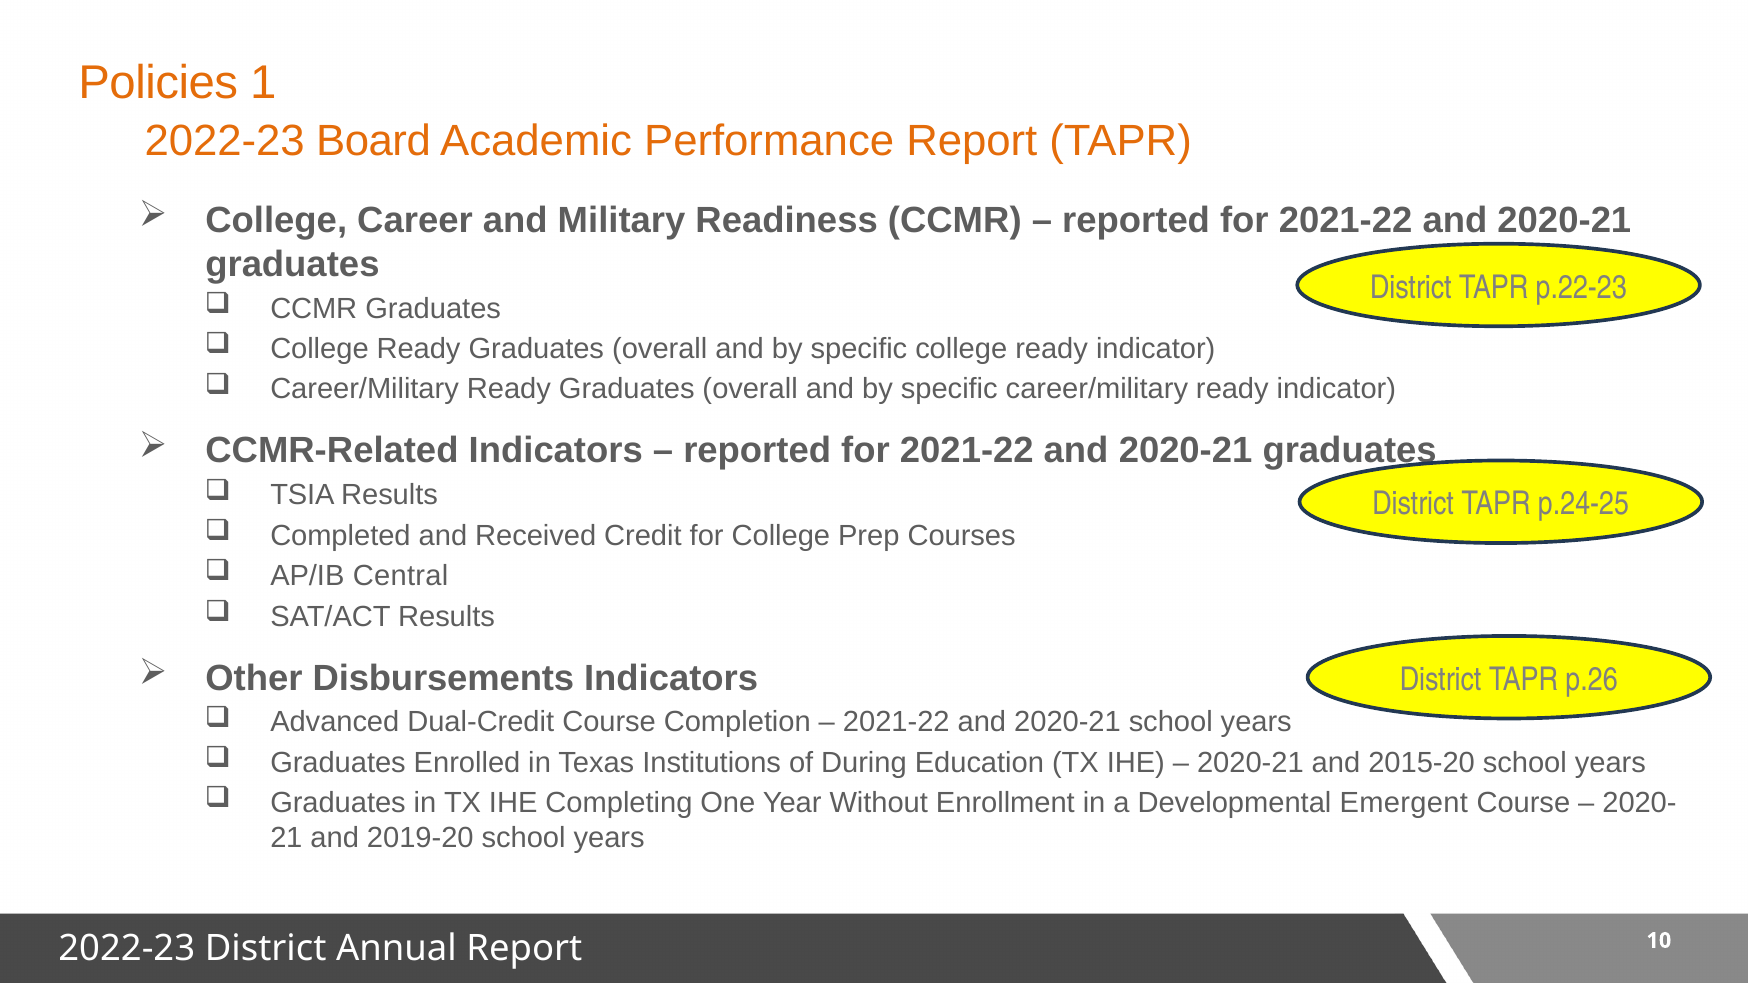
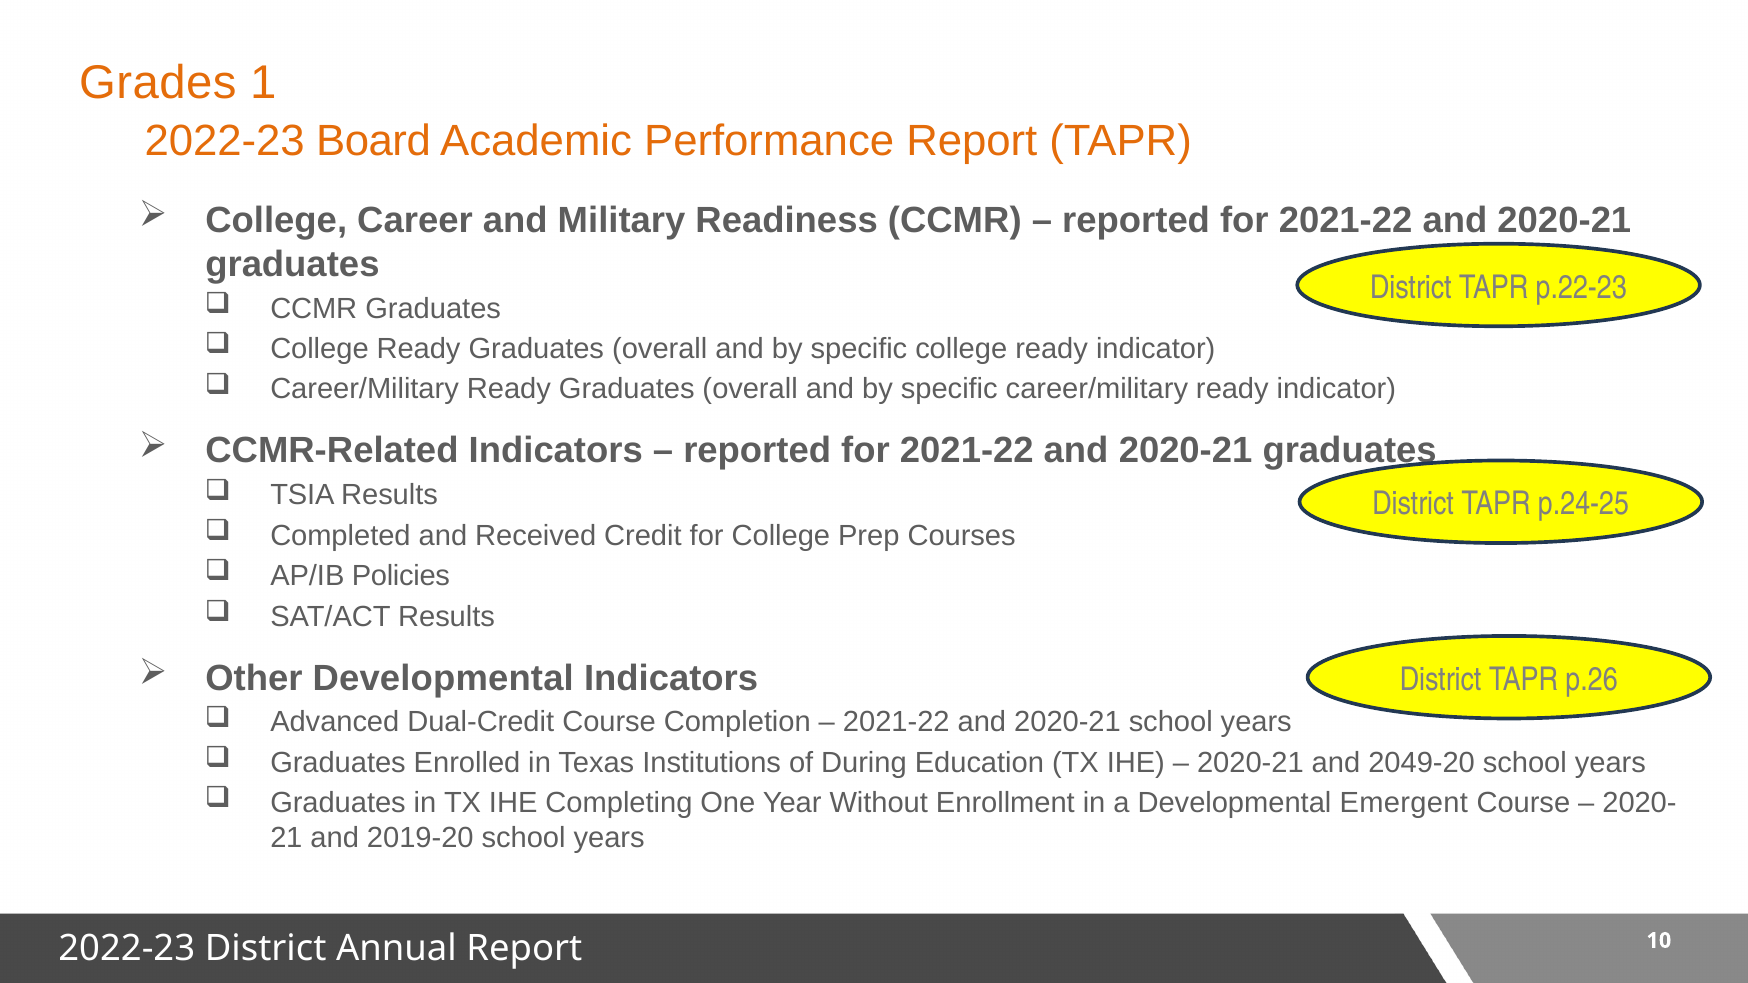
Policies: Policies -> Grades
Central: Central -> Policies
Other Disbursements: Disbursements -> Developmental
2015-20: 2015-20 -> 2049-20
